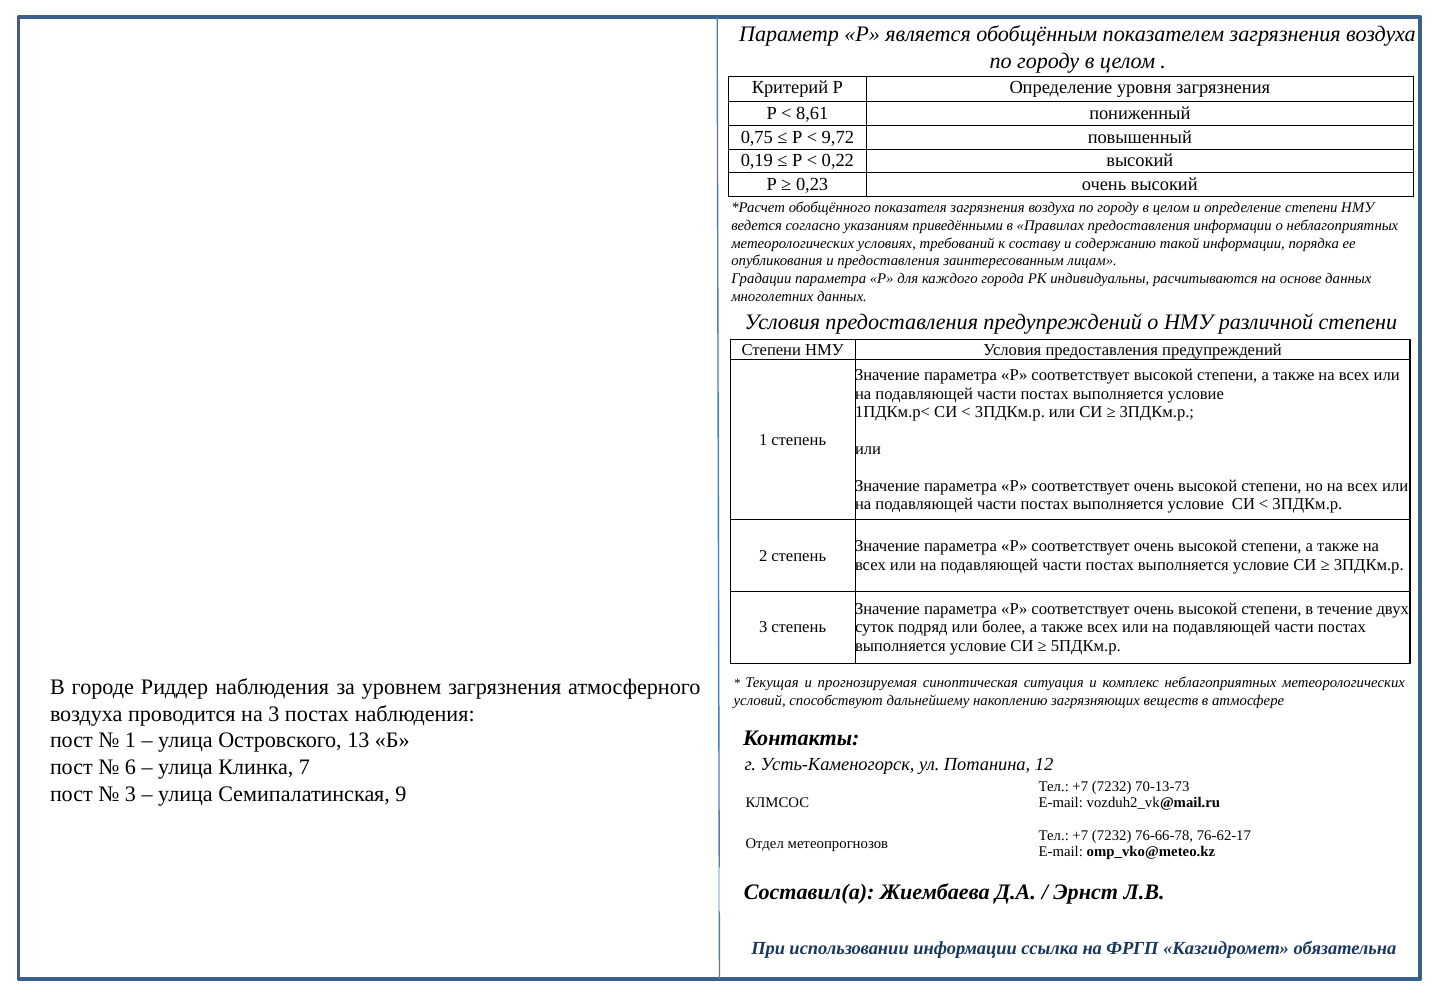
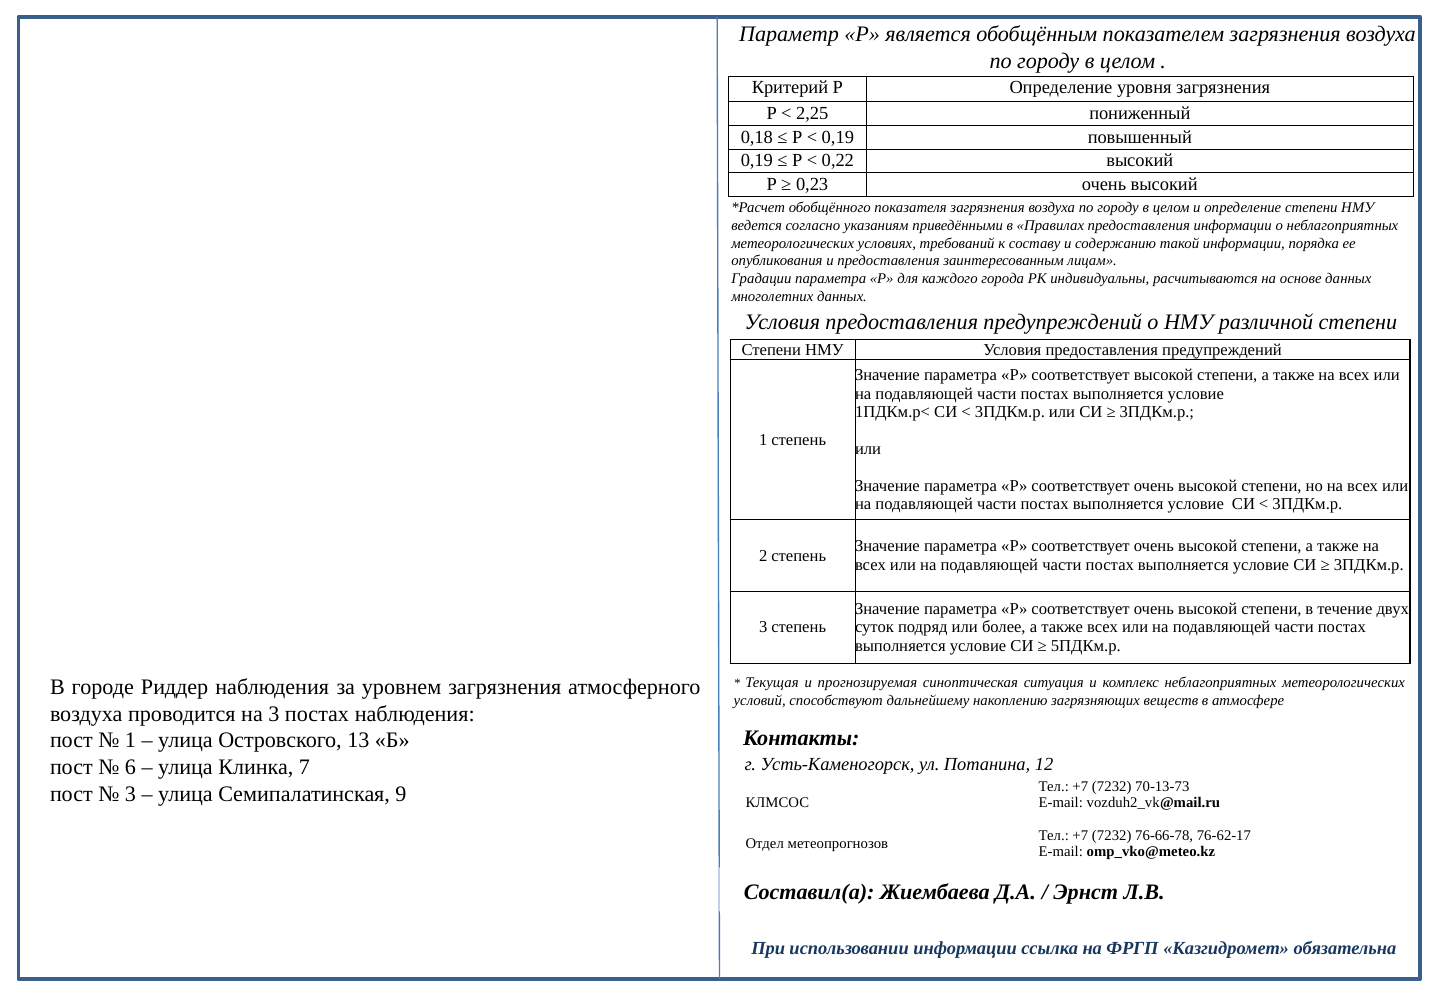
8,61: 8,61 -> 2,25
0,75: 0,75 -> 0,18
9,72 at (838, 137): 9,72 -> 0,19
